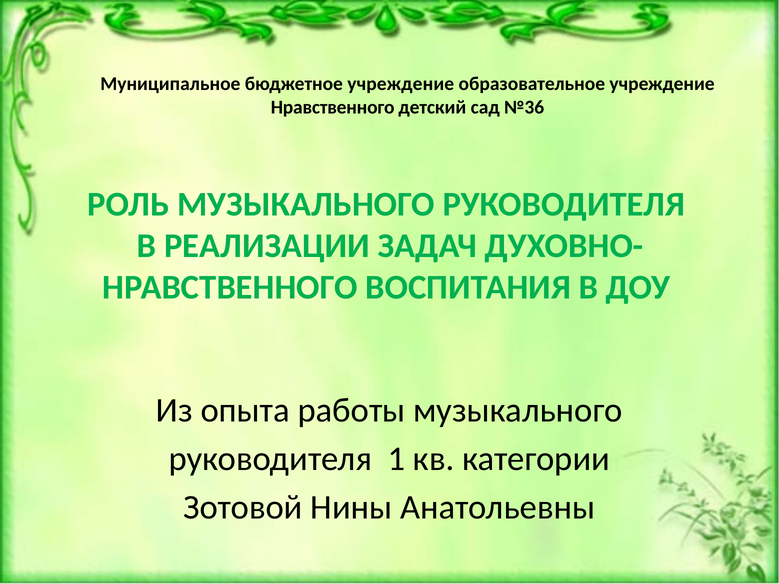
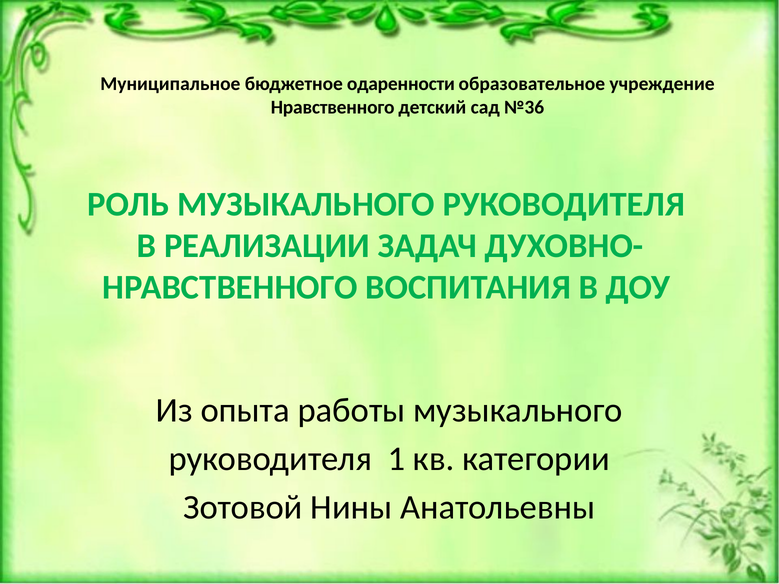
бюджетное учреждение: учреждение -> одаренности
